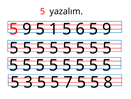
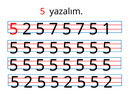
9 at (27, 29): 9 -> 2
1 at (54, 29): 1 -> 7
6 at (80, 29): 6 -> 7
9 at (107, 29): 9 -> 1
3 at (28, 82): 3 -> 2
7 at (68, 82): 7 -> 2
8 at (108, 82): 8 -> 2
